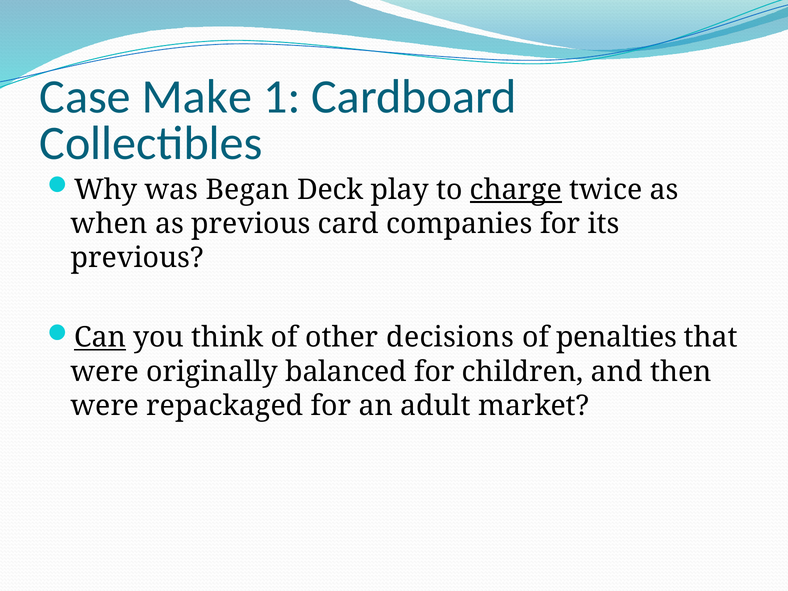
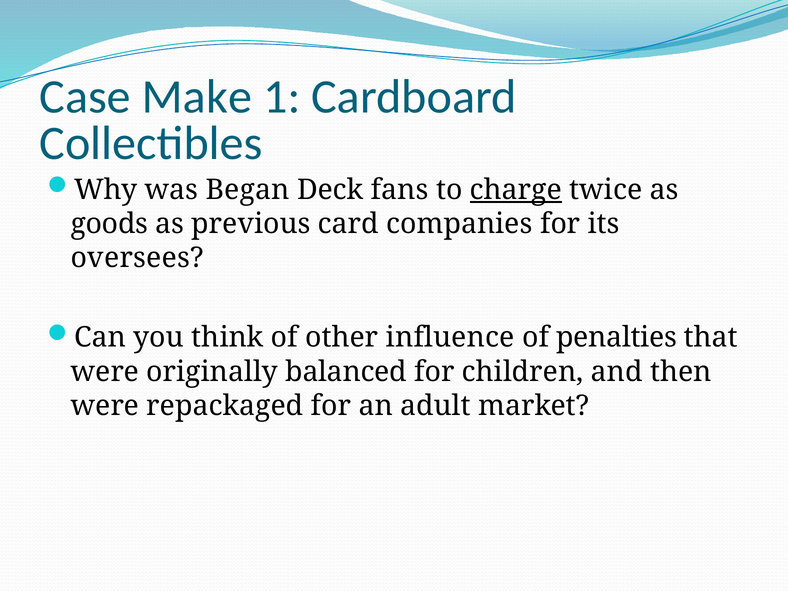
play: play -> fans
when: when -> goods
previous at (137, 258): previous -> oversees
Can underline: present -> none
decisions: decisions -> influence
